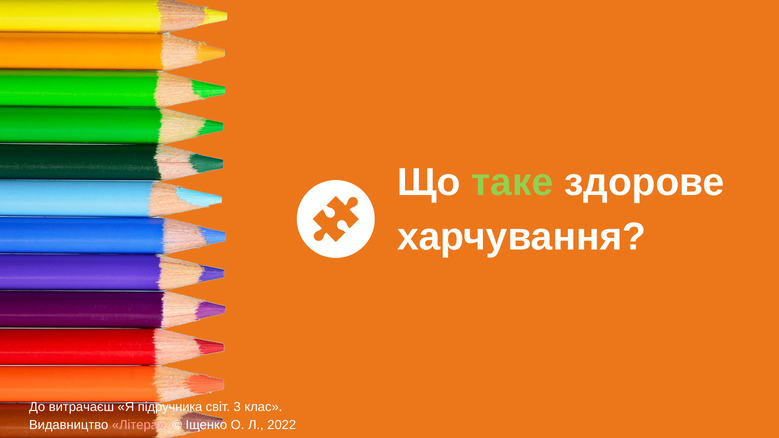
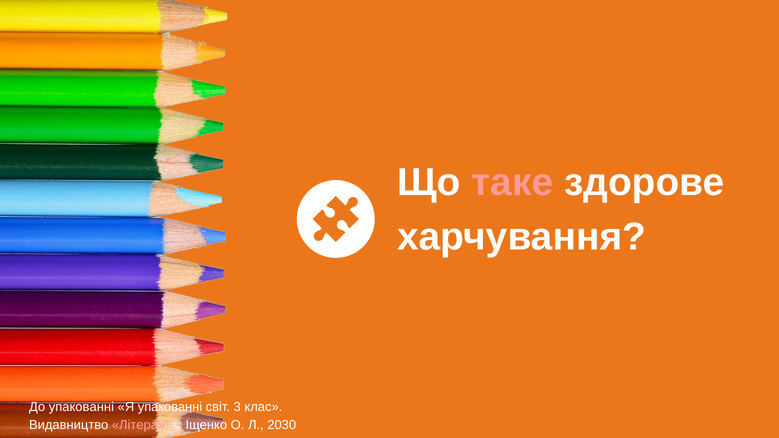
таке colour: light green -> pink
До витрачаєш: витрачаєш -> упакованні
Я підручника: підручника -> упакованні
2022: 2022 -> 2030
